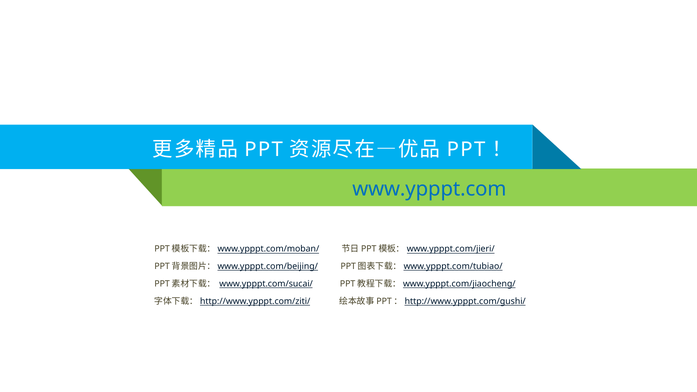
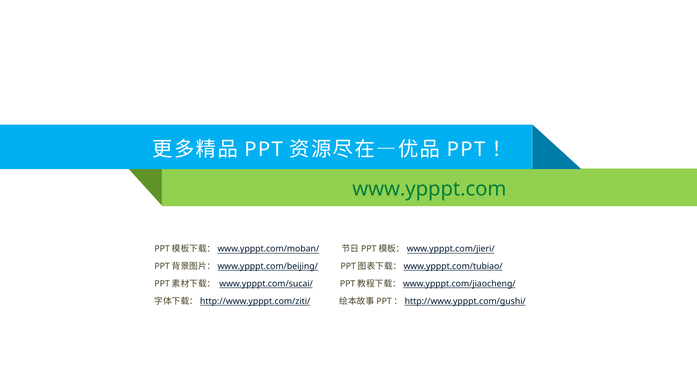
www.ypppt.com colour: blue -> green
